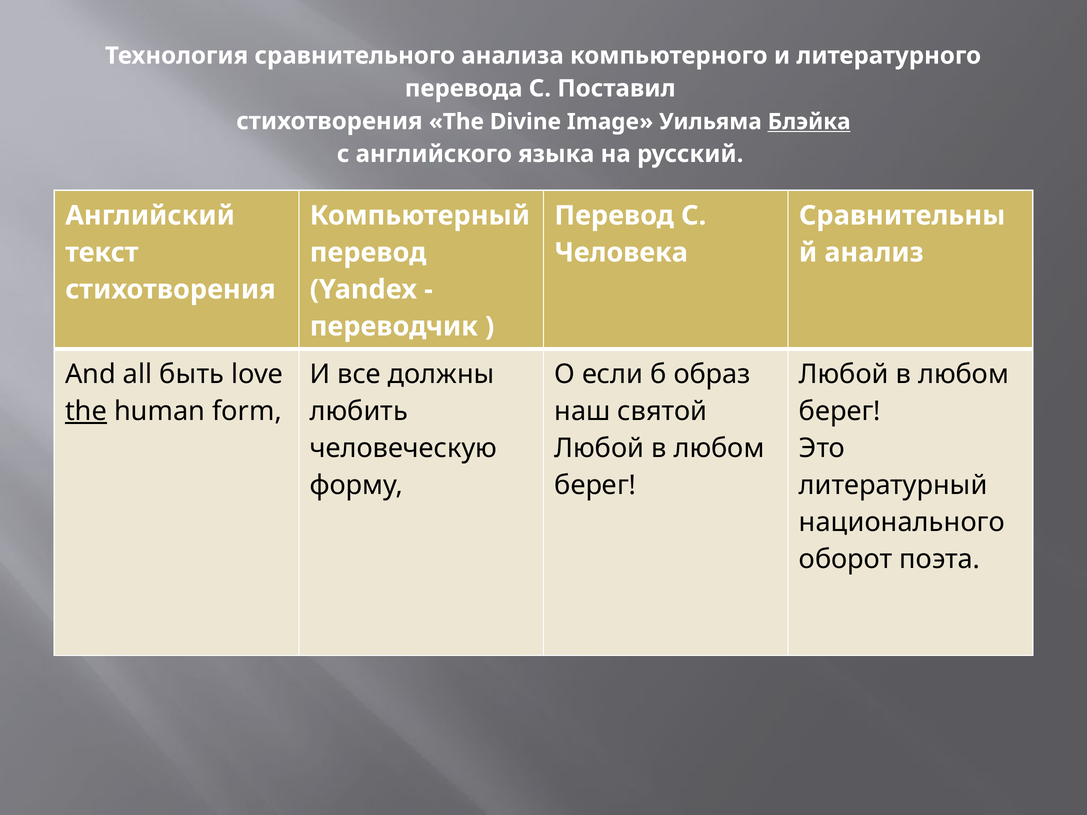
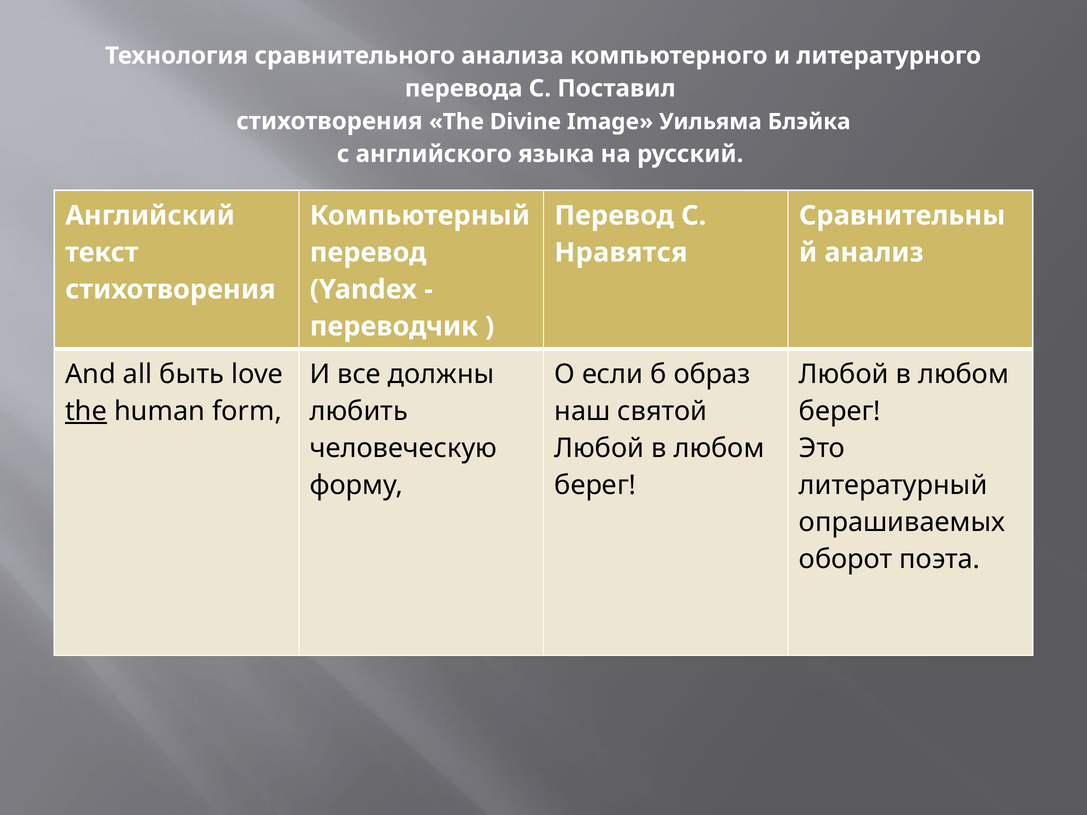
Блэйка underline: present -> none
Человека: Человека -> Нравятся
национального: национального -> опрашиваемых
